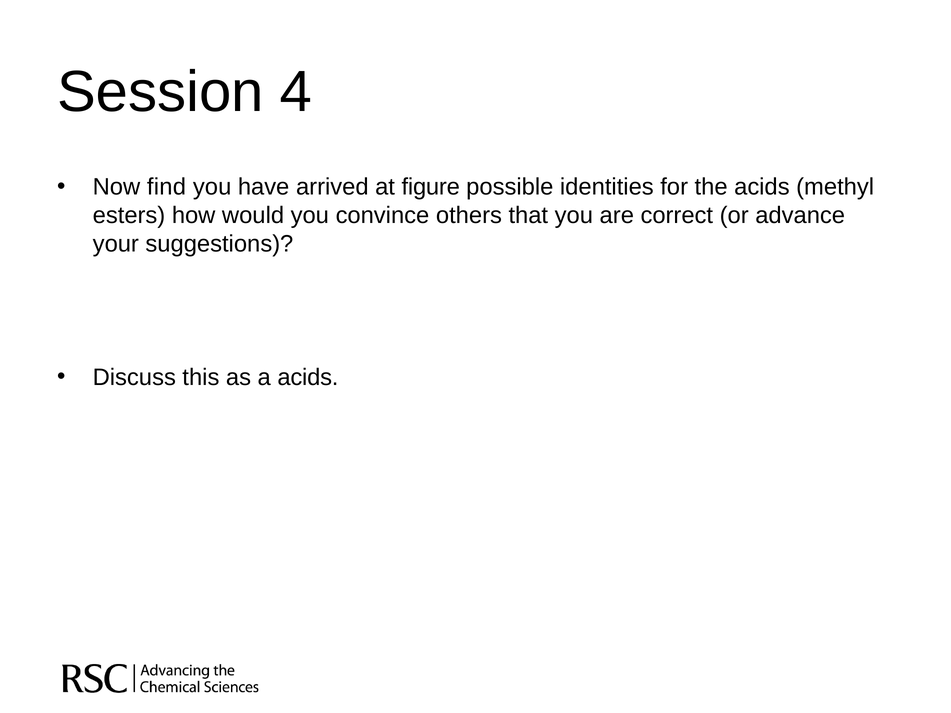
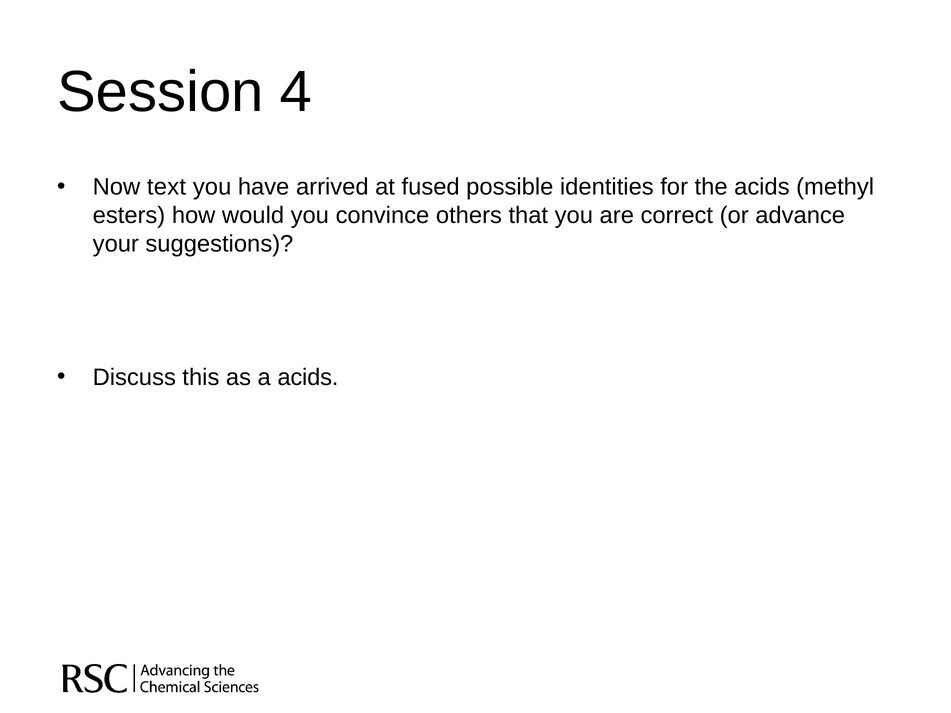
find: find -> text
figure: figure -> fused
